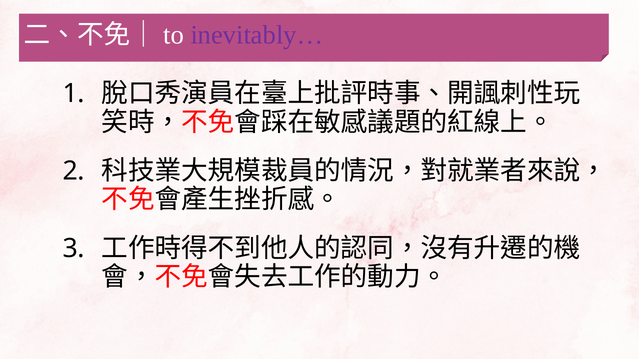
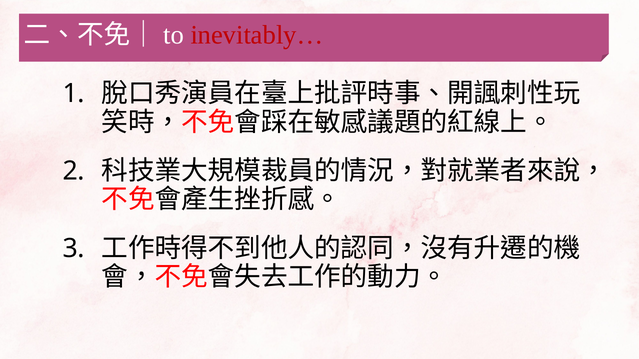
inevitably… colour: purple -> red
